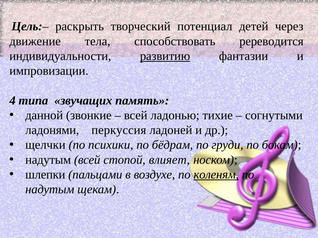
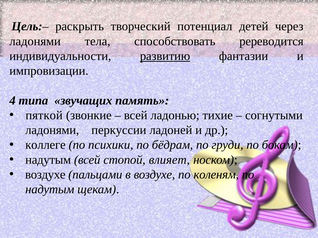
движение at (35, 41): движение -> ладонями
данной: данной -> пяткой
перкуссия: перкуссия -> перкуссии
щелчки: щелчки -> коллеге
шлепки at (45, 175): шлепки -> воздухе
коленям underline: present -> none
